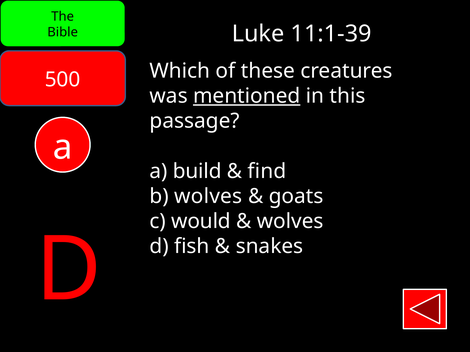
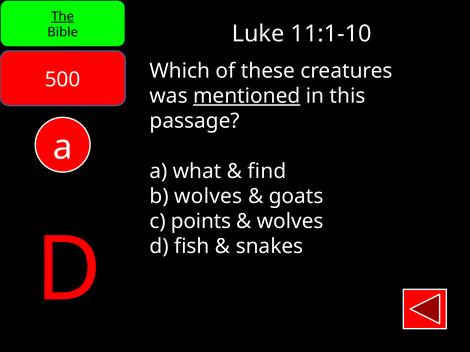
The underline: none -> present
11:1-39: 11:1-39 -> 11:1-10
build: build -> what
would: would -> points
